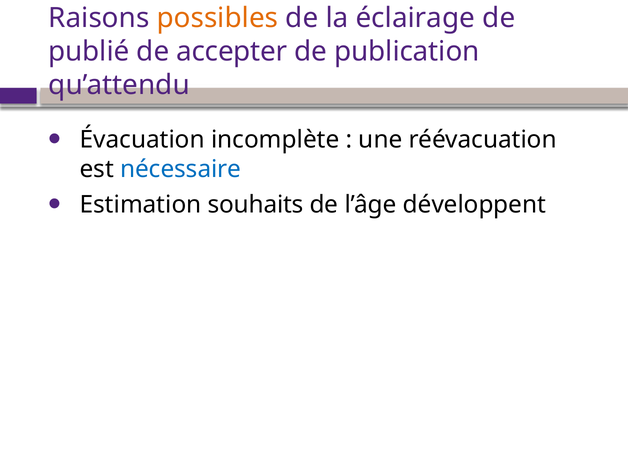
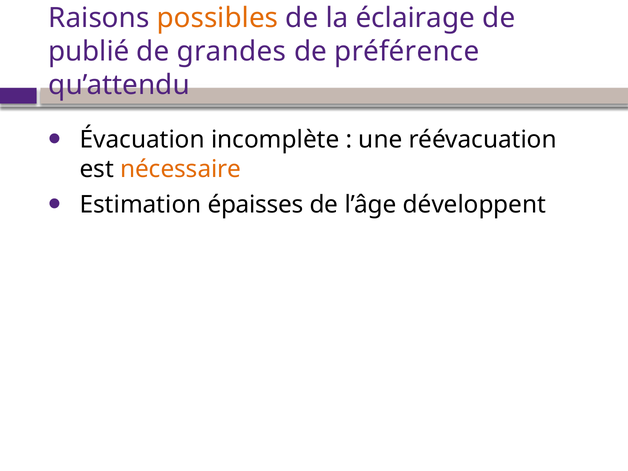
accepter: accepter -> grandes
publication: publication -> préférence
nécessaire colour: blue -> orange
souhaits: souhaits -> épaisses
